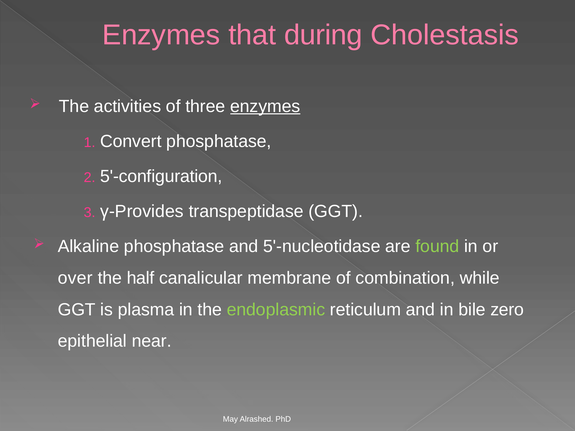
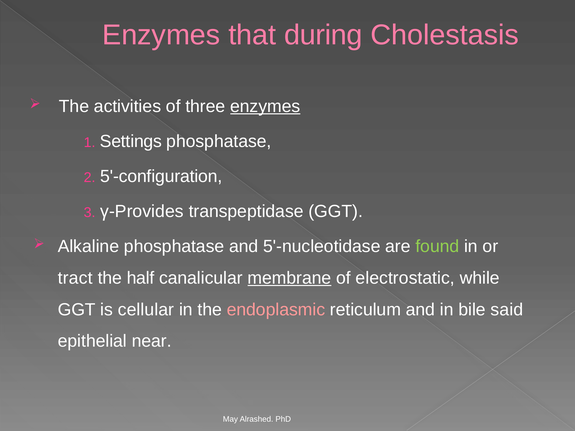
Convert: Convert -> Settings
over: over -> tract
membrane underline: none -> present
combination: combination -> electrostatic
plasma: plasma -> cellular
endoplasmic colour: light green -> pink
zero: zero -> said
